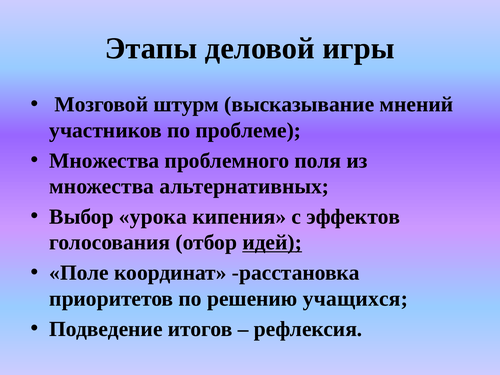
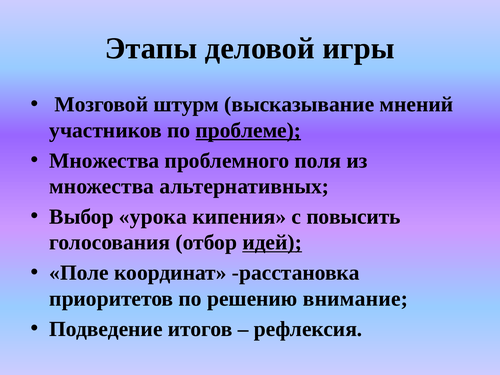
проблеме underline: none -> present
эффектов: эффектов -> повысить
учащихся: учащихся -> внимание
